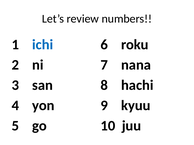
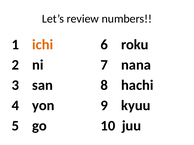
ichi colour: blue -> orange
